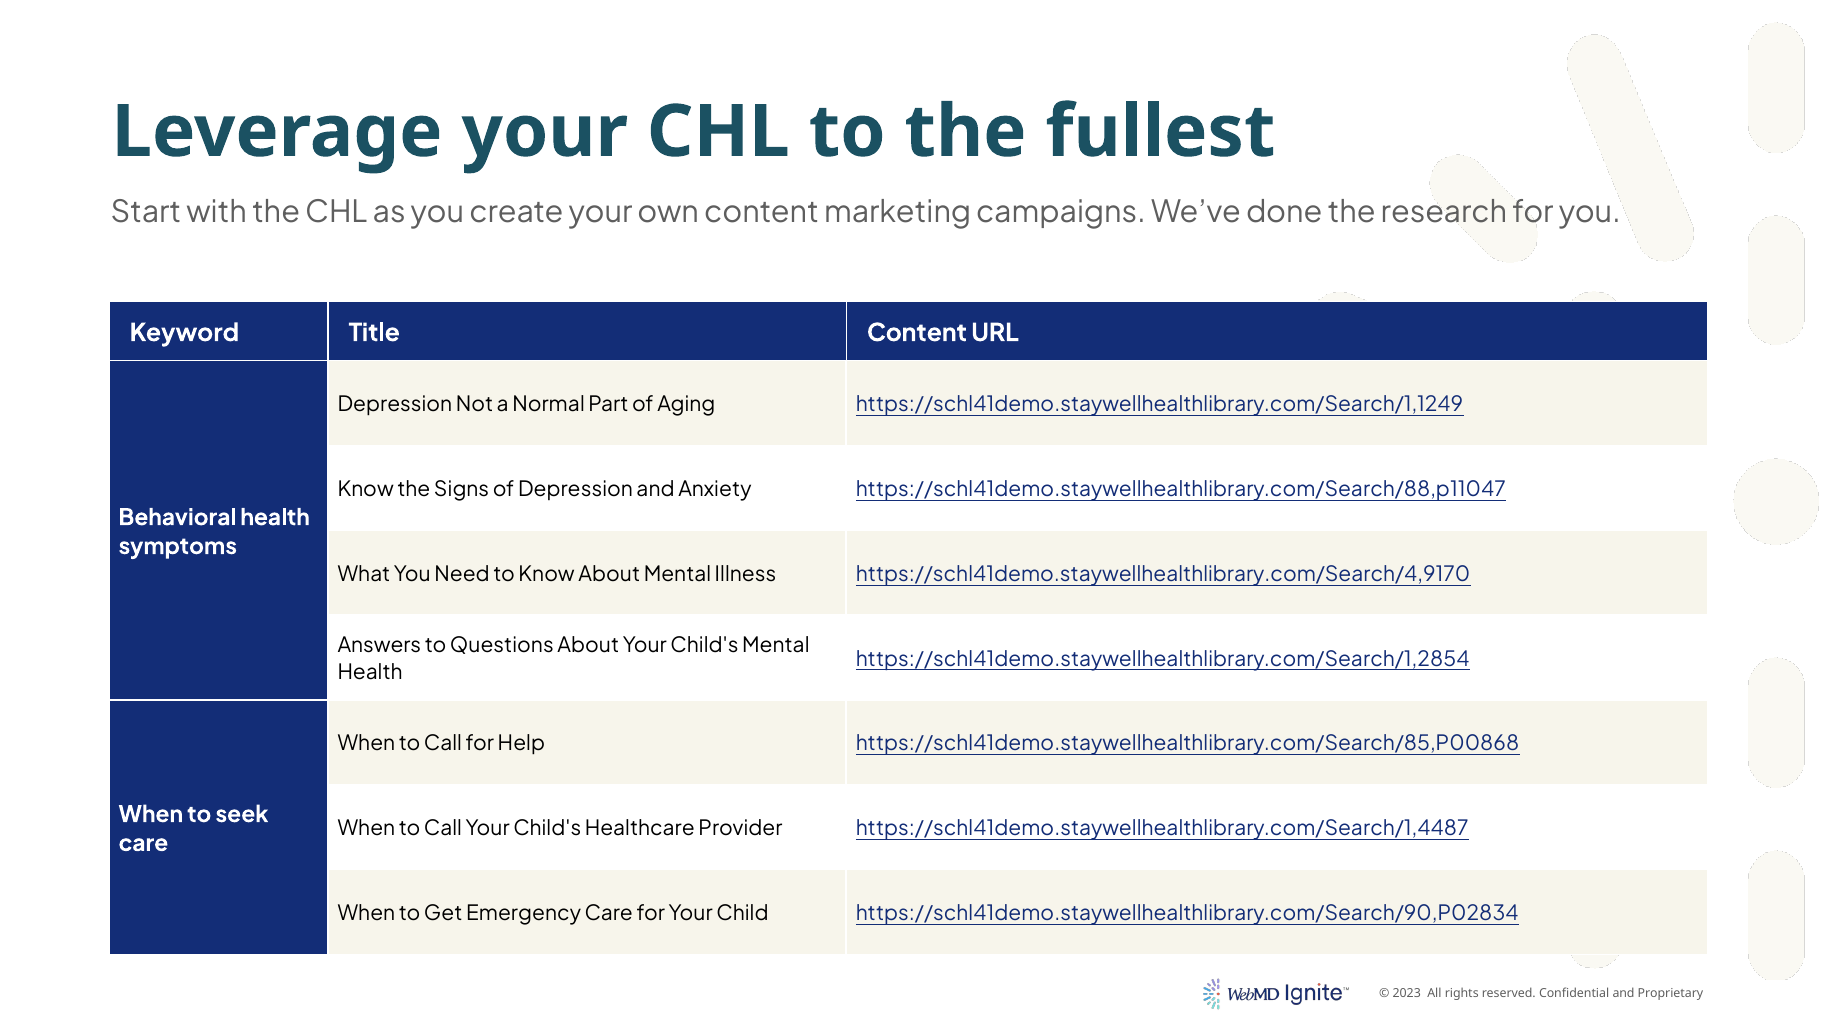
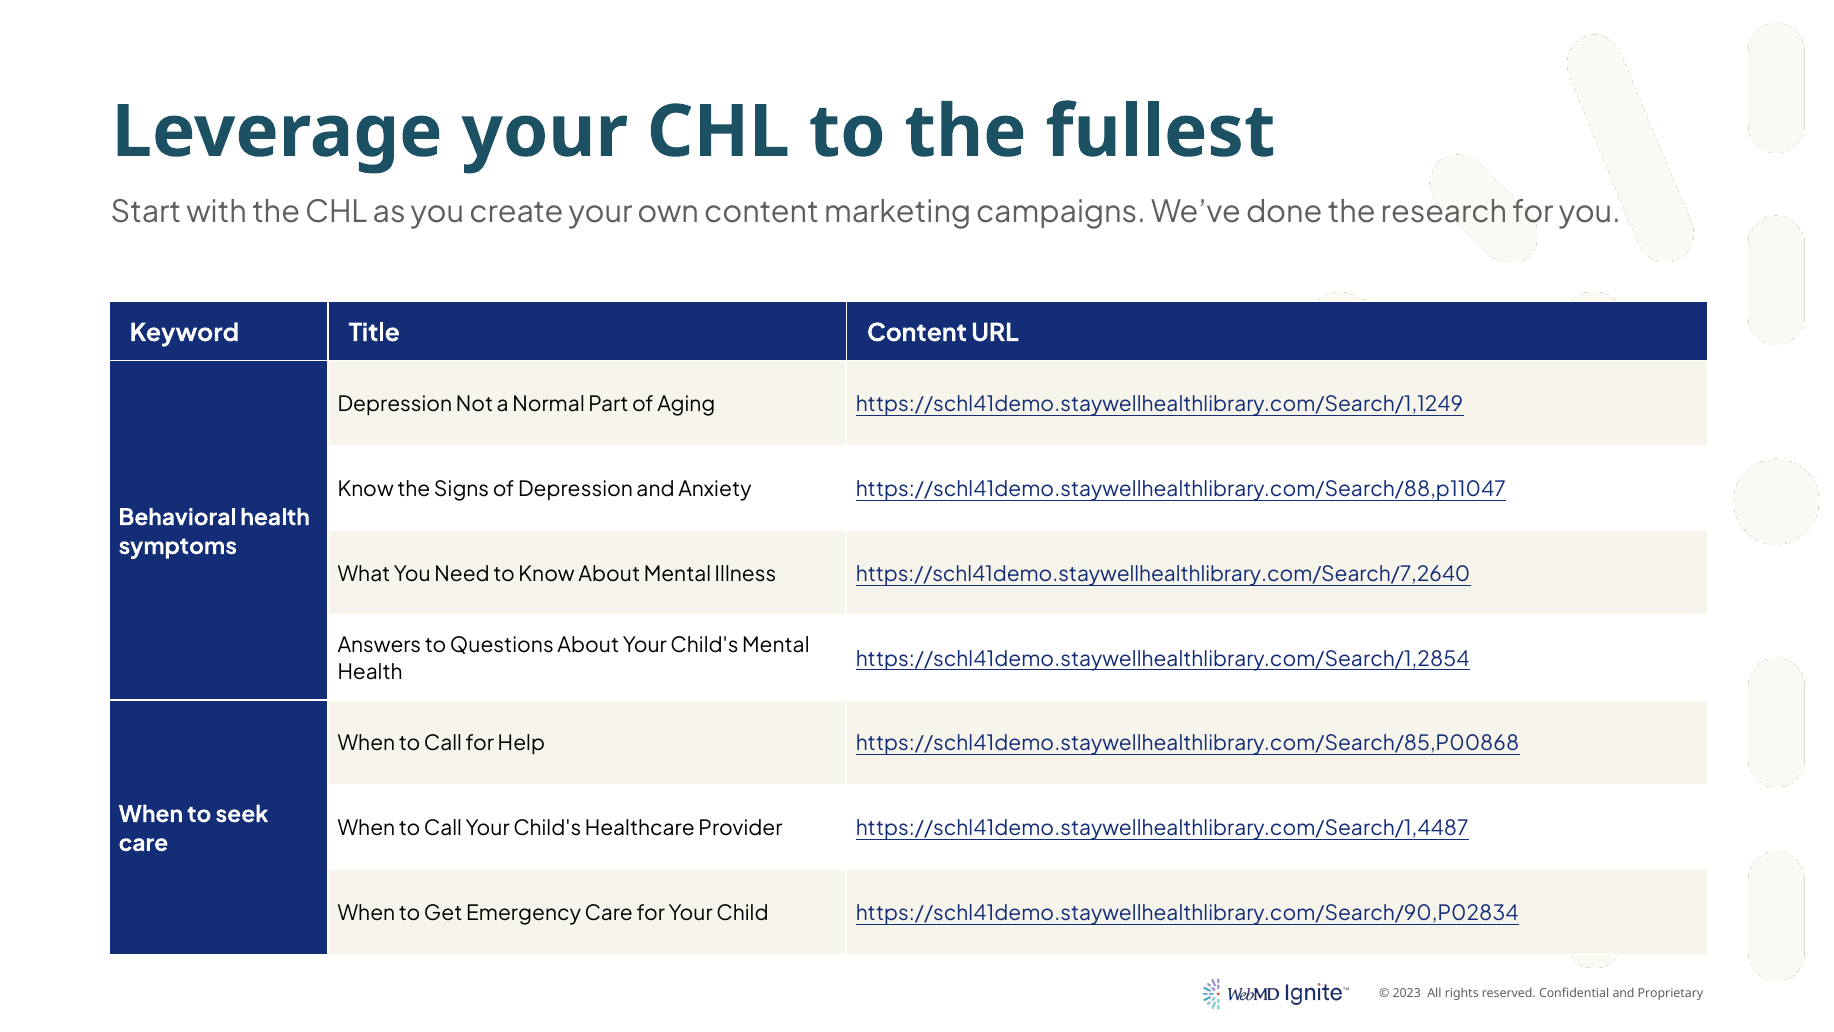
https://schl41demo.staywellhealthlibrary.com/Search/4,9170: https://schl41demo.staywellhealthlibrary.com/Search/4,9170 -> https://schl41demo.staywellhealthlibrary.com/Search/7,2640
